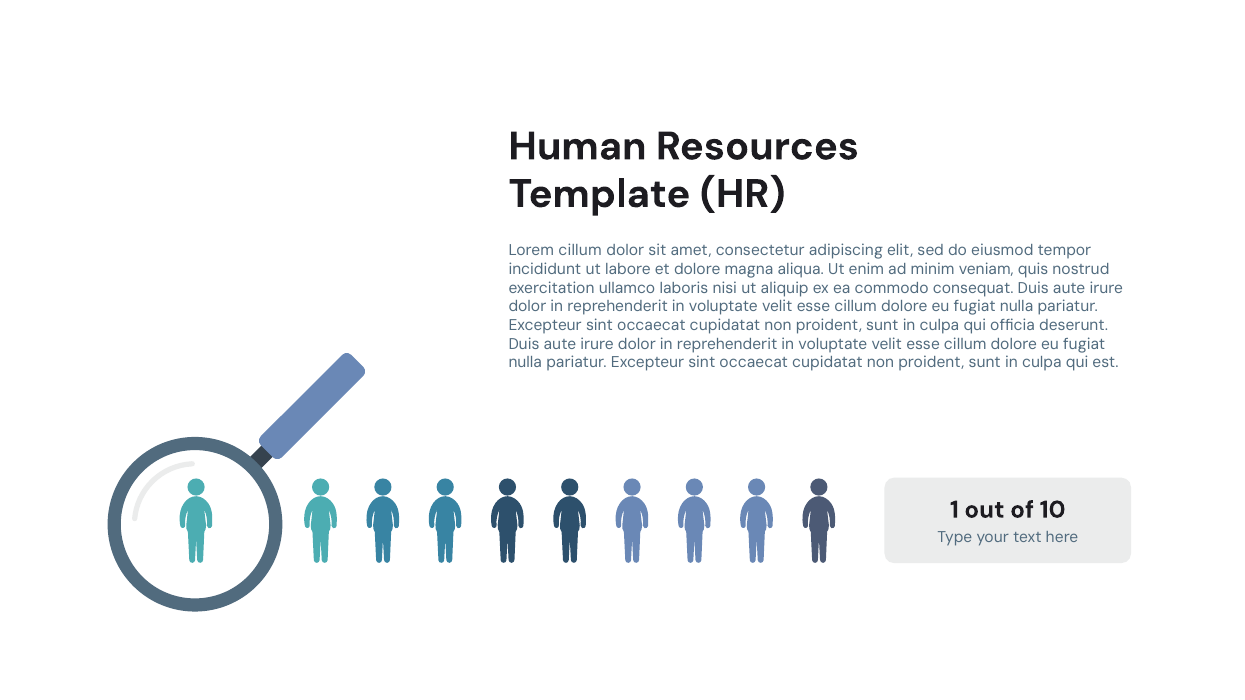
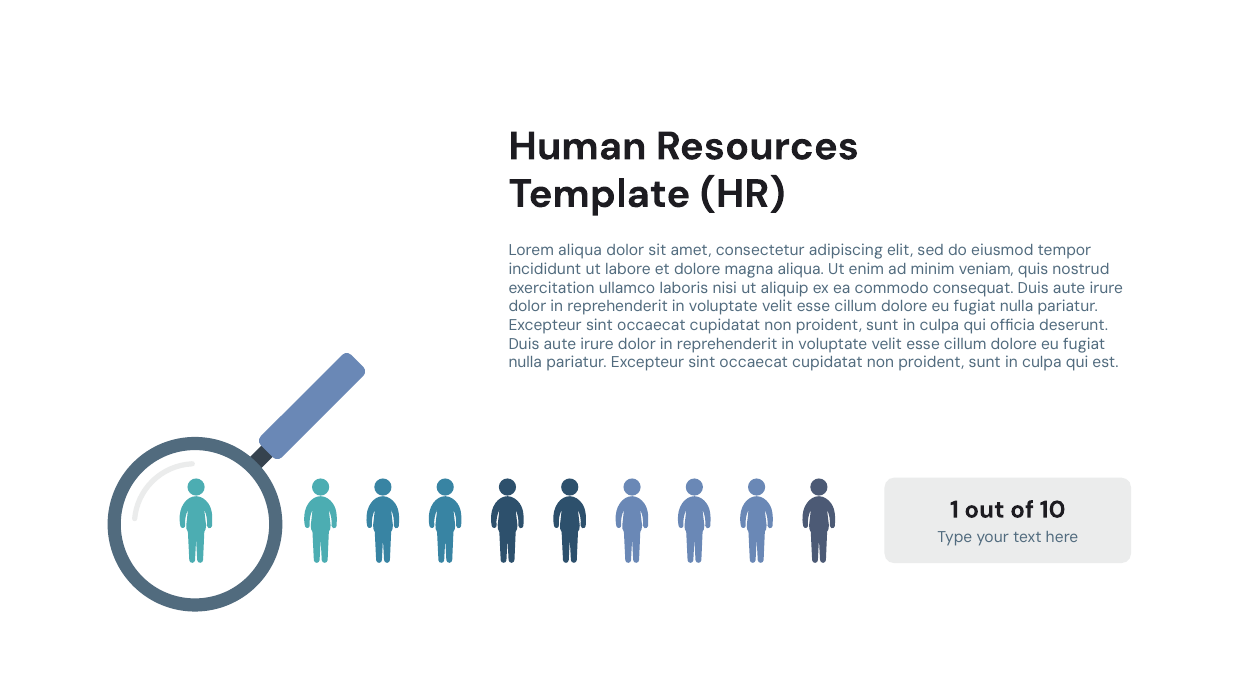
Lorem cillum: cillum -> aliqua
